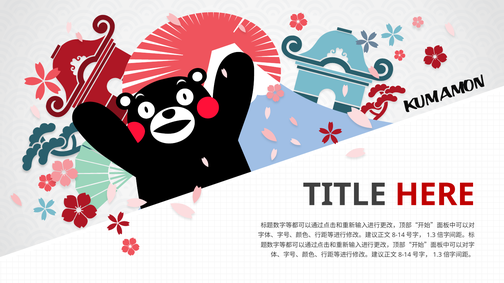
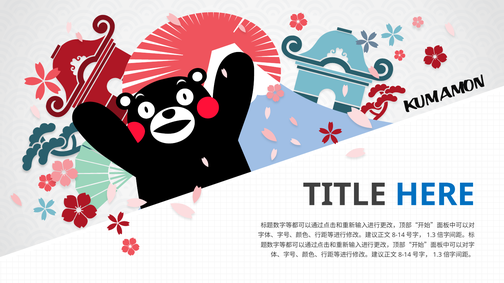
HERE colour: red -> blue
